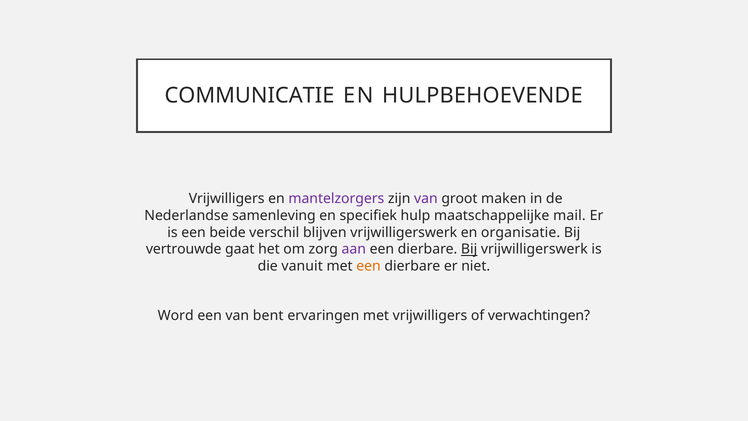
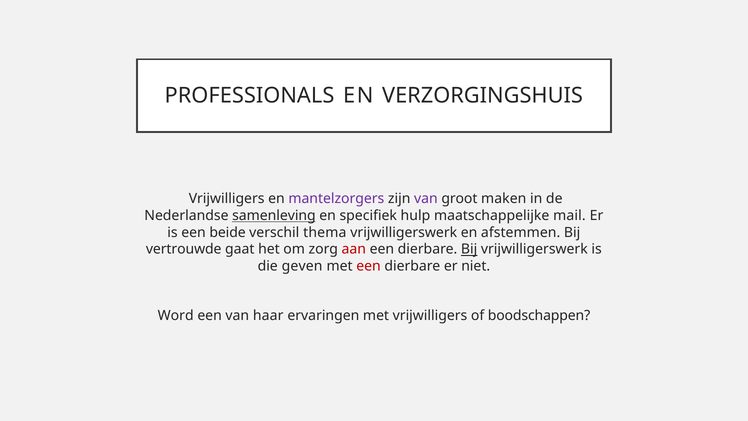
COMMUNICATIE: COMMUNICATIE -> PROFESSIONALS
HULPBEHOEVENDE: HULPBEHOEVENDE -> VERZORGINGSHUIS
samenleving underline: none -> present
blijven: blijven -> thema
organisatie: organisatie -> afstemmen
aan colour: purple -> red
vanuit: vanuit -> geven
een at (369, 266) colour: orange -> red
bent: bent -> haar
verwachtingen: verwachtingen -> boodschappen
